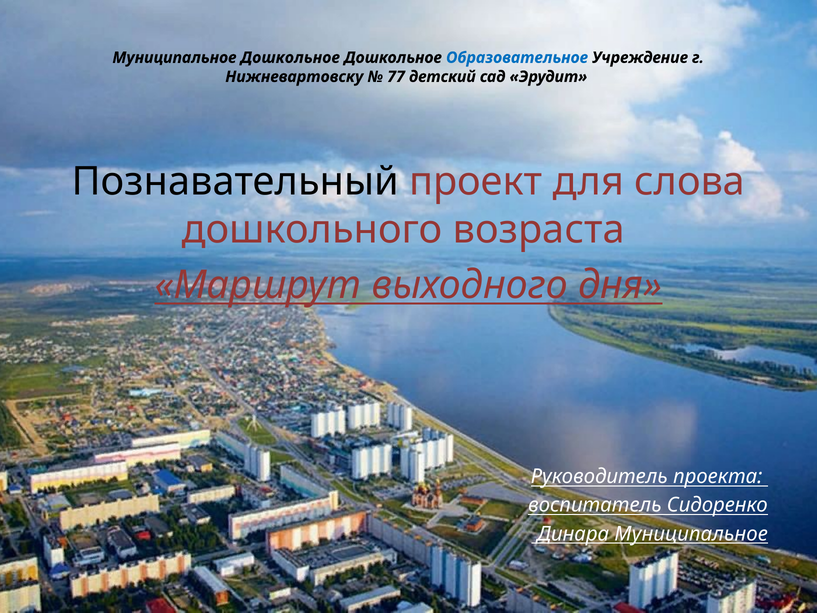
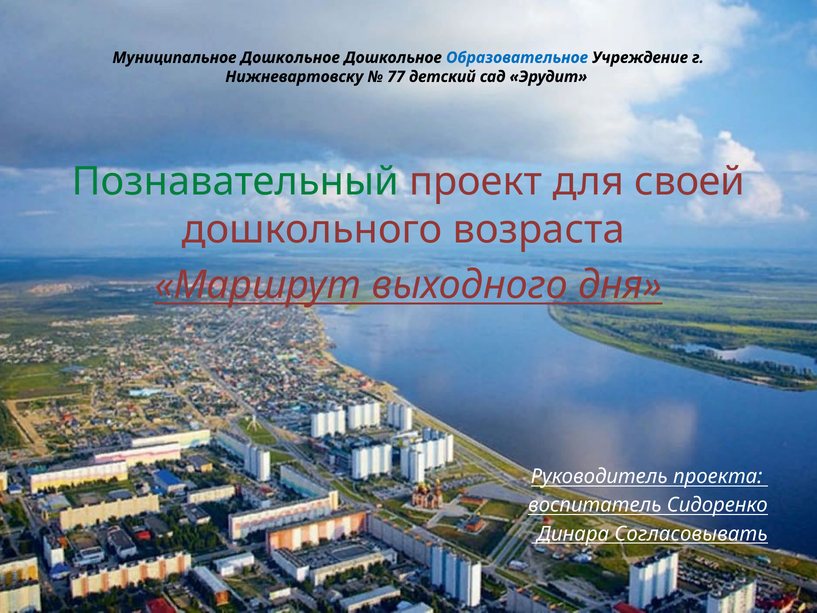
Познавательный colour: black -> green
слова: слова -> своей
Динара Муниципальное: Муниципальное -> Согласовывать
